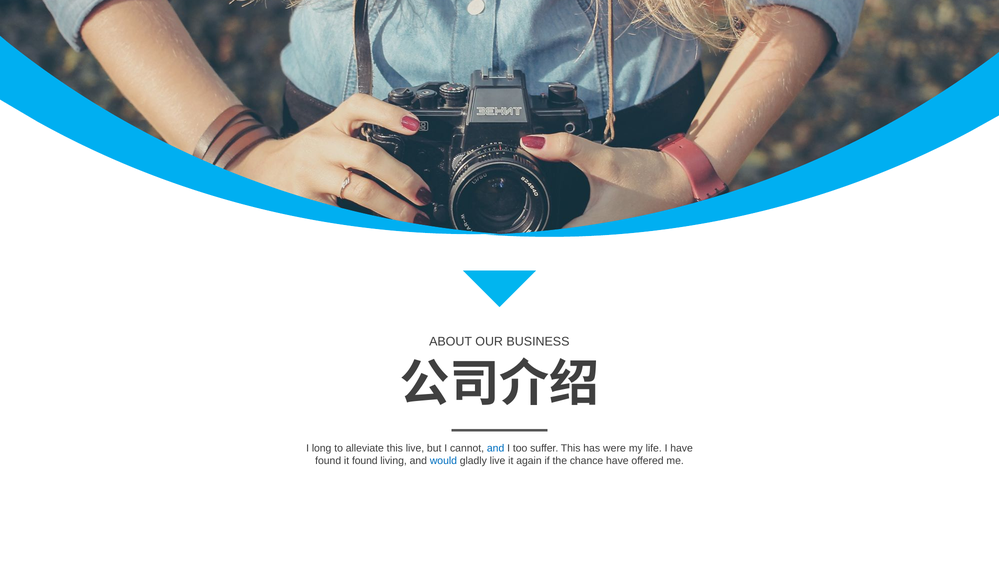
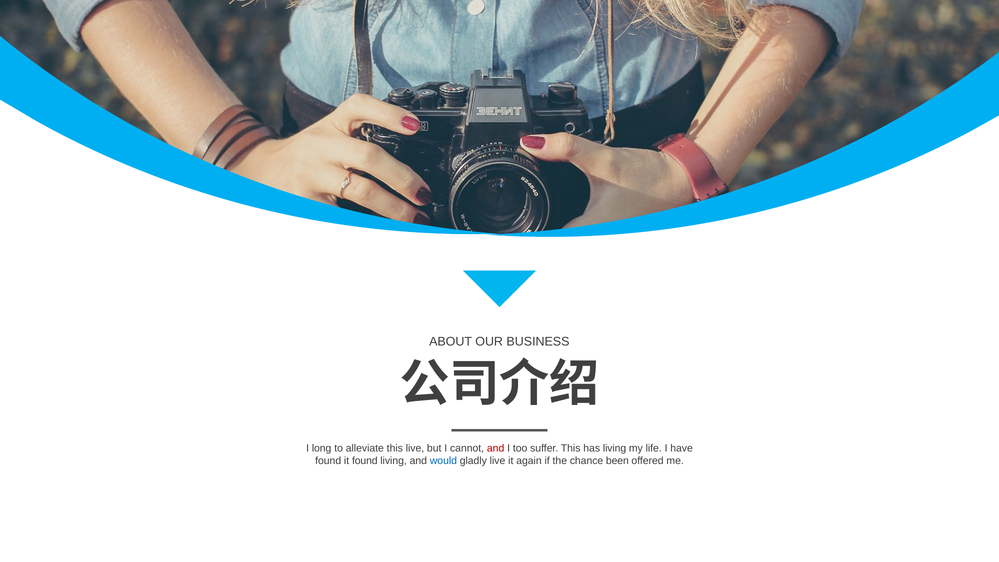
and at (496, 448) colour: blue -> red
has were: were -> living
chance have: have -> been
